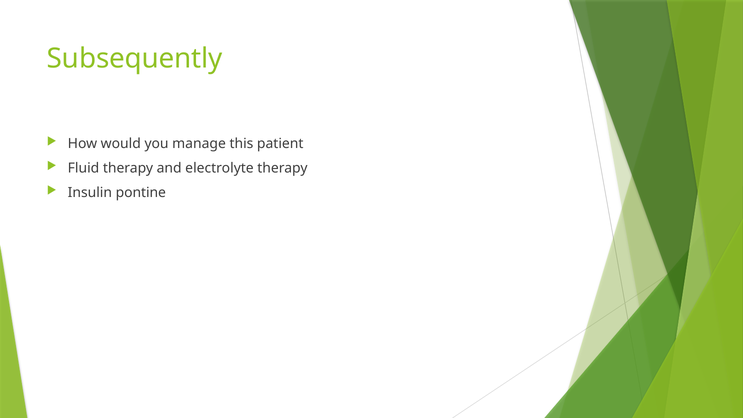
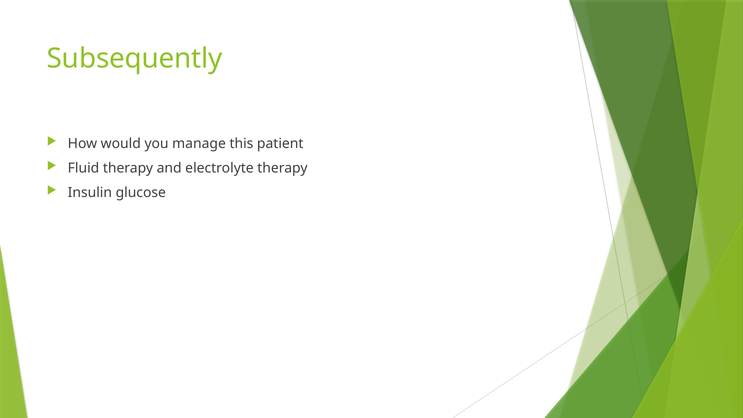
pontine: pontine -> glucose
